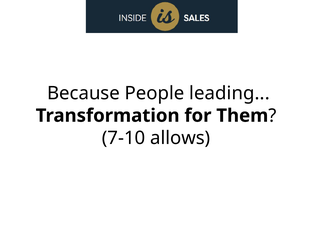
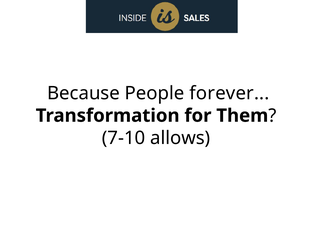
leading: leading -> forever
